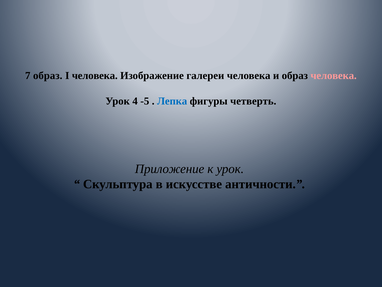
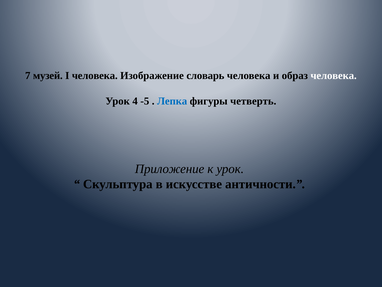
7 образ: образ -> музей
галереи: галереи -> словарь
человека at (334, 75) colour: pink -> white
